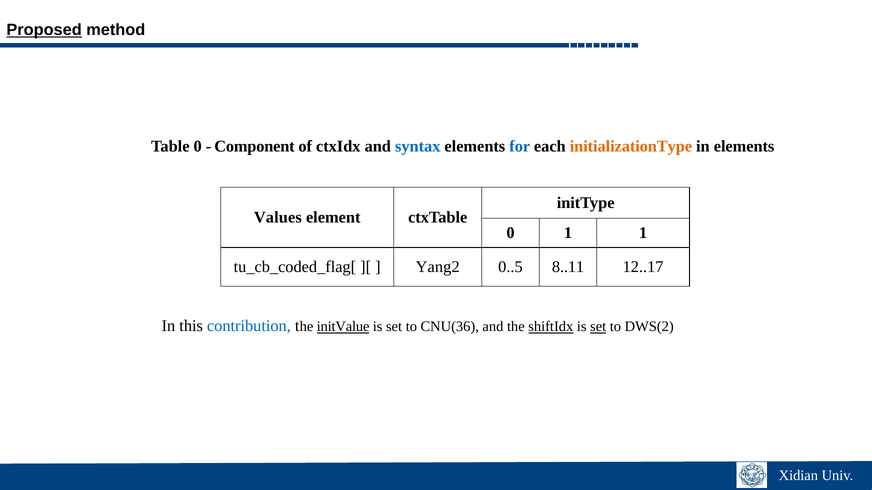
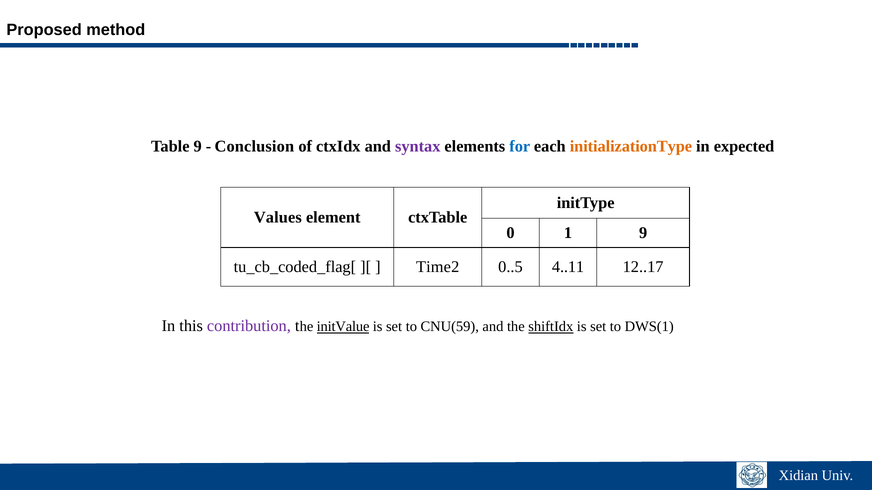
Proposed underline: present -> none
Table 0: 0 -> 9
Component: Component -> Conclusion
syntax colour: blue -> purple
in elements: elements -> expected
1 1: 1 -> 9
Yang2: Yang2 -> Time2
8..11: 8..11 -> 4..11
contribution colour: blue -> purple
CNU(36: CNU(36 -> CNU(59
set at (598, 327) underline: present -> none
DWS(2: DWS(2 -> DWS(1
